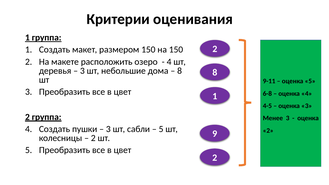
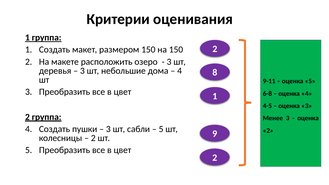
4 at (169, 62): 4 -> 3
8 at (180, 71): 8 -> 4
